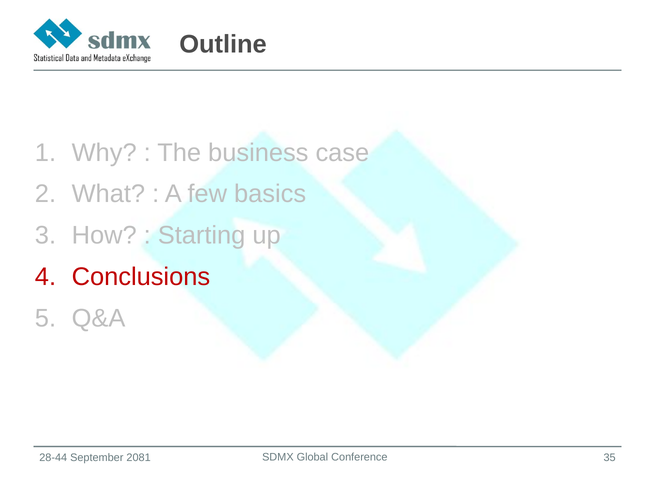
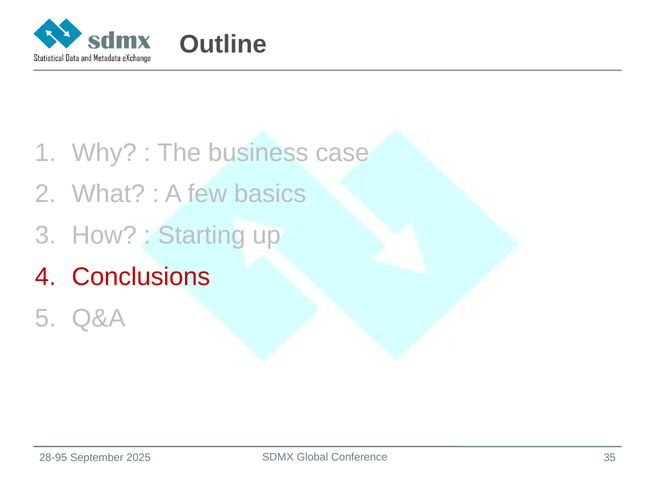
28-44: 28-44 -> 28-95
2081: 2081 -> 2025
